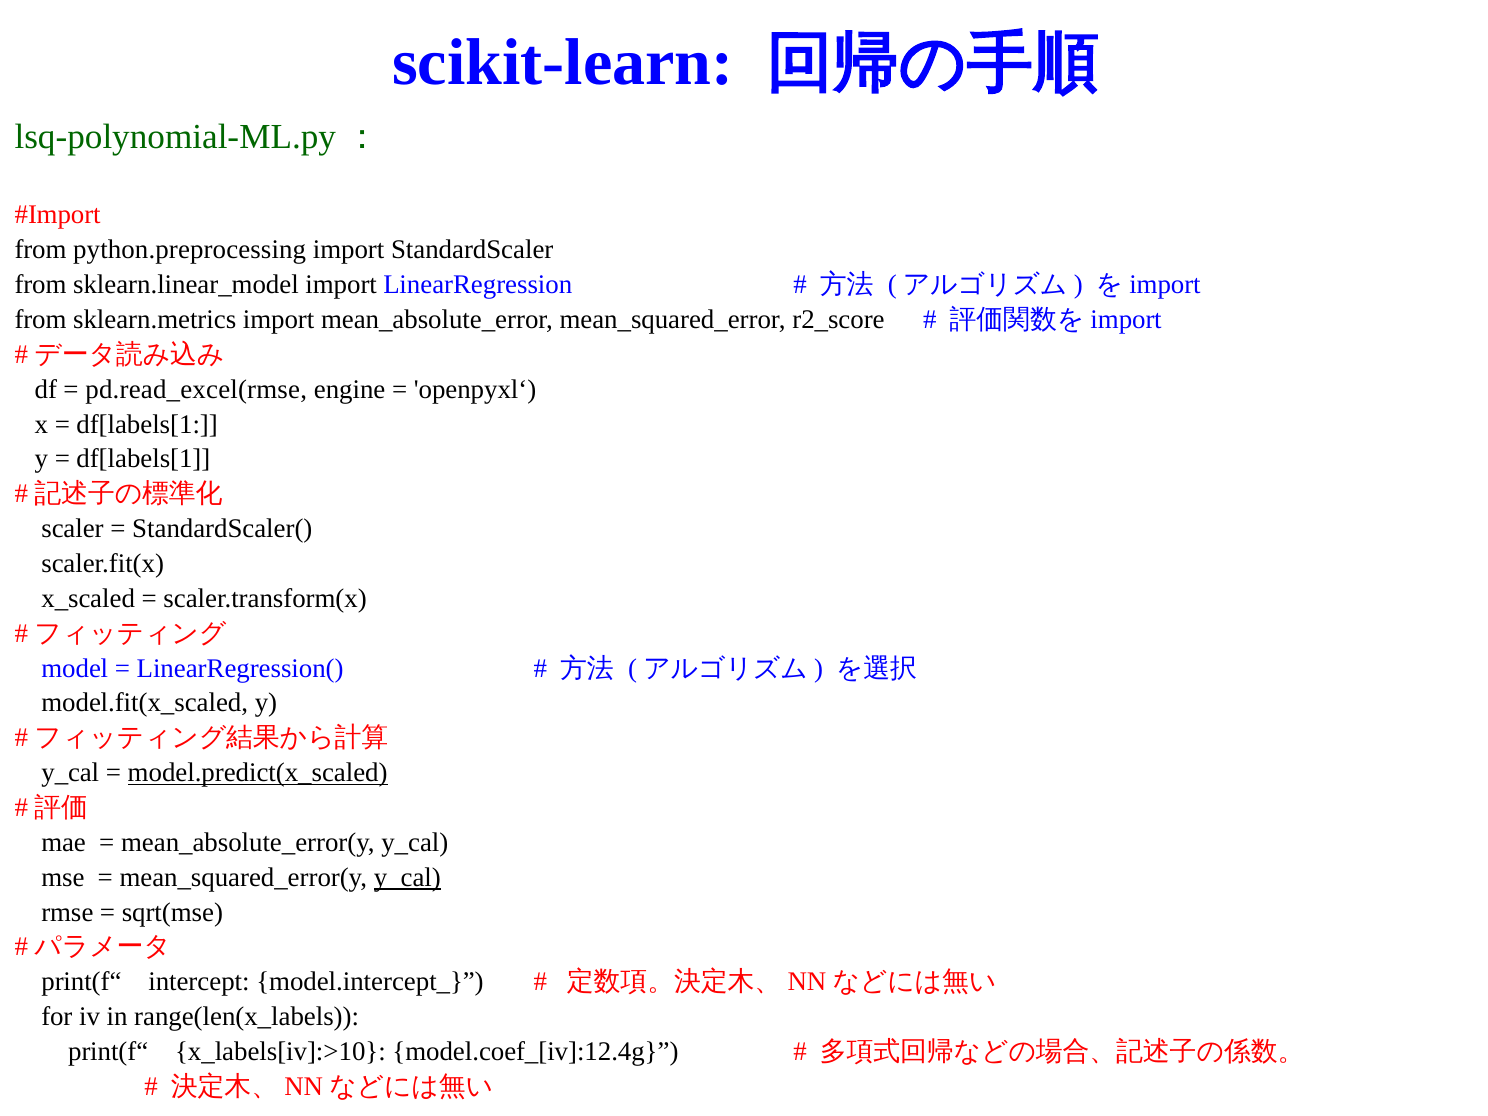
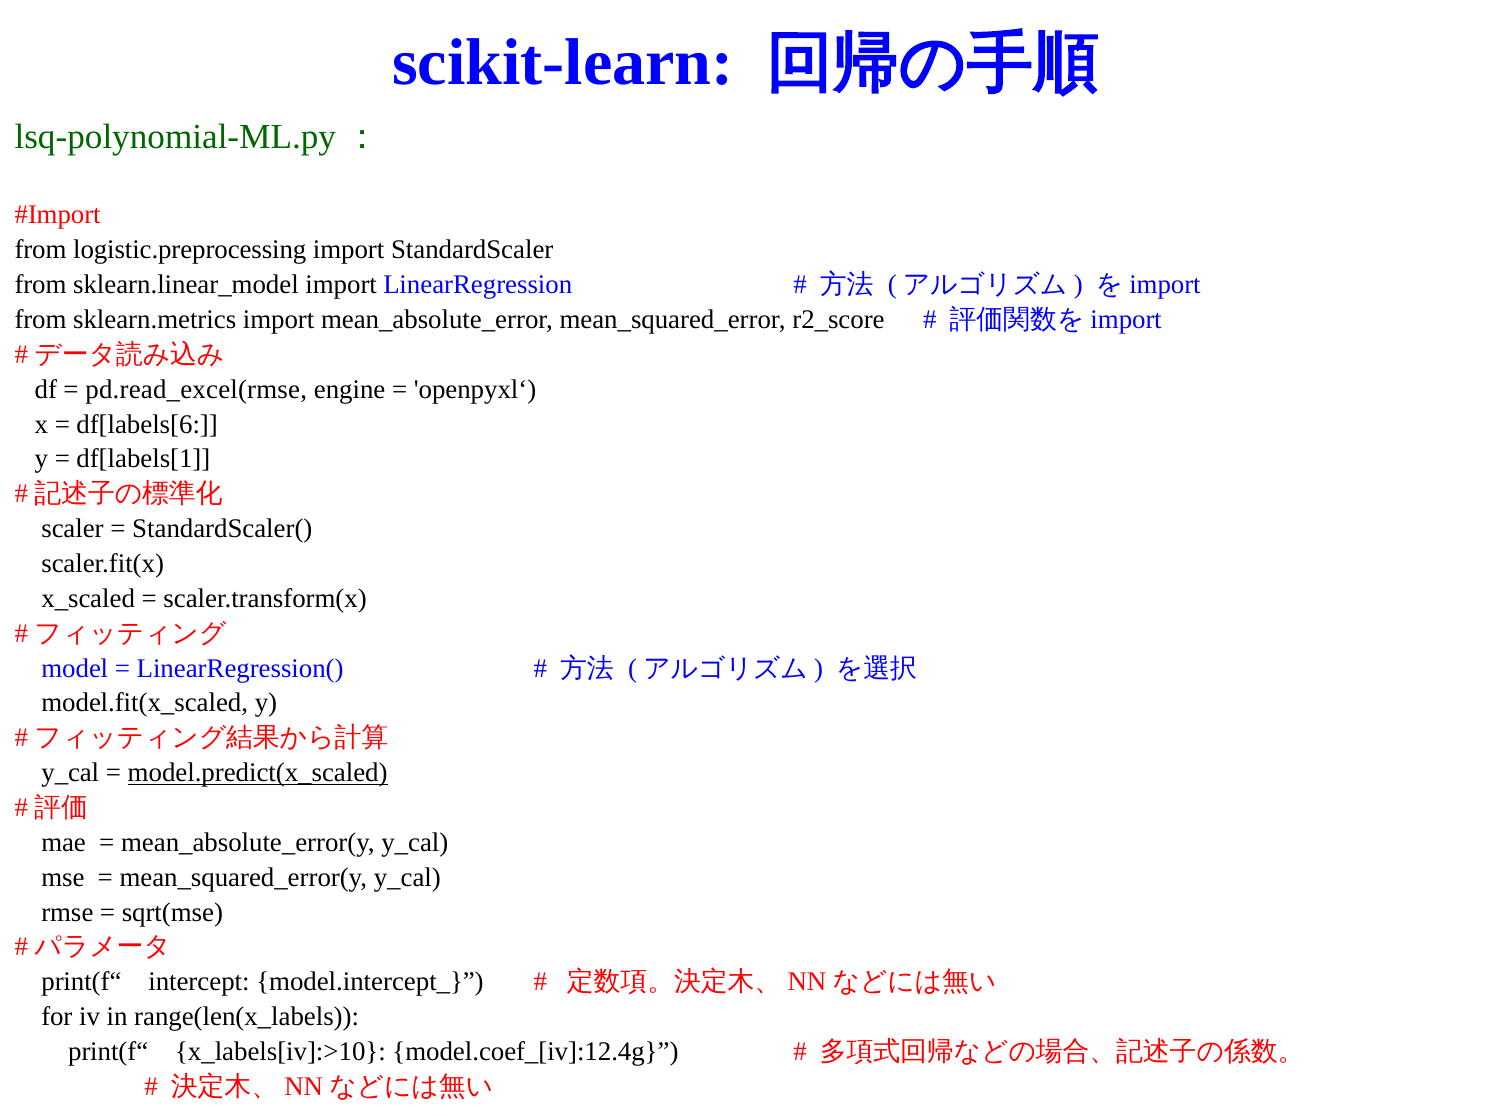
python.preprocessing: python.preprocessing -> logistic.preprocessing
df[labels[1 at (147, 424): df[labels[1 -> df[labels[6
y_cal at (407, 877) underline: present -> none
